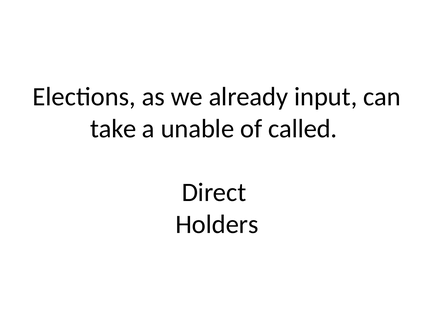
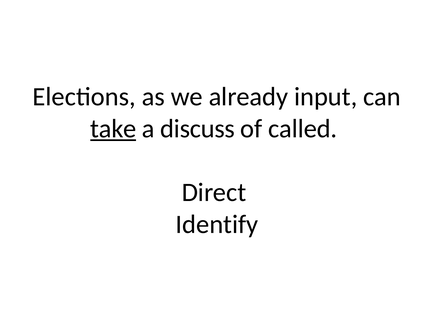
take underline: none -> present
unable: unable -> discuss
Holders: Holders -> Identify
